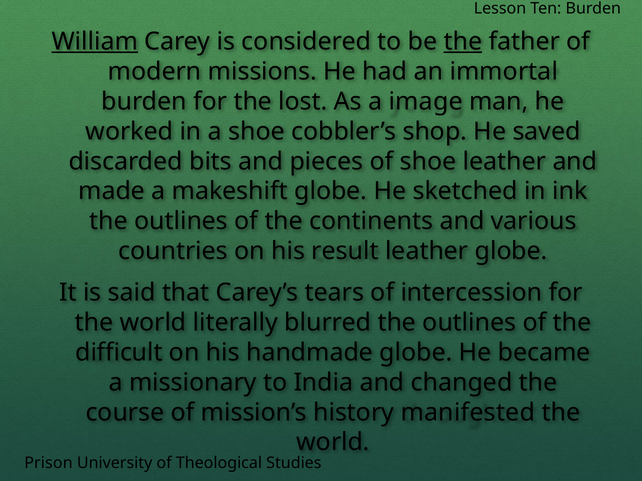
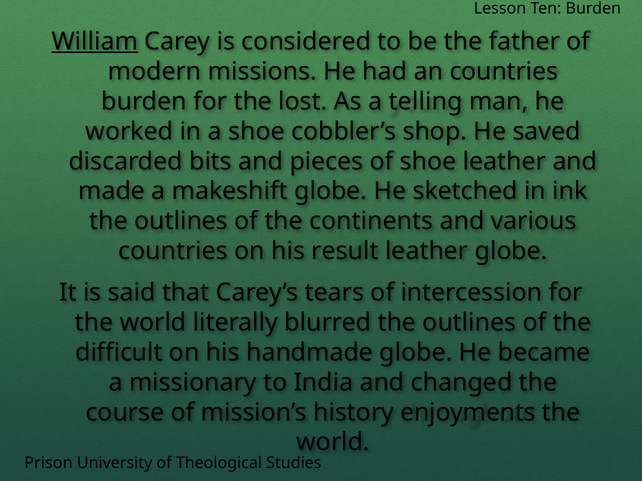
the at (463, 42) underline: present -> none
an immortal: immortal -> countries
image: image -> telling
manifested: manifested -> enjoyments
